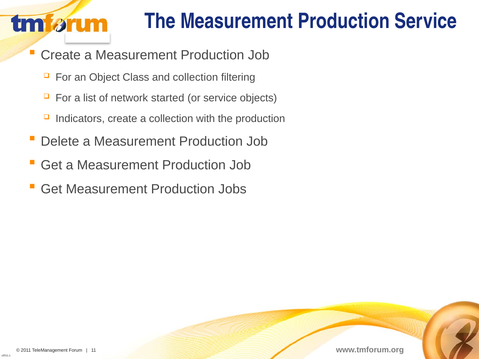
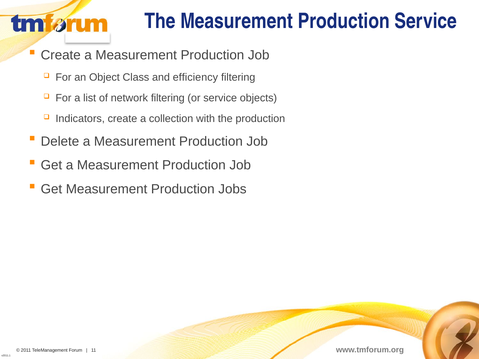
and collection: collection -> efficiency
network started: started -> filtering
